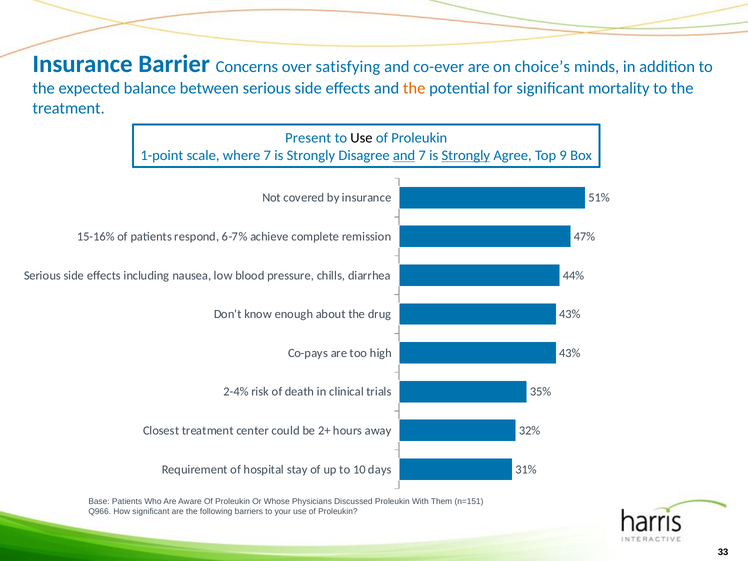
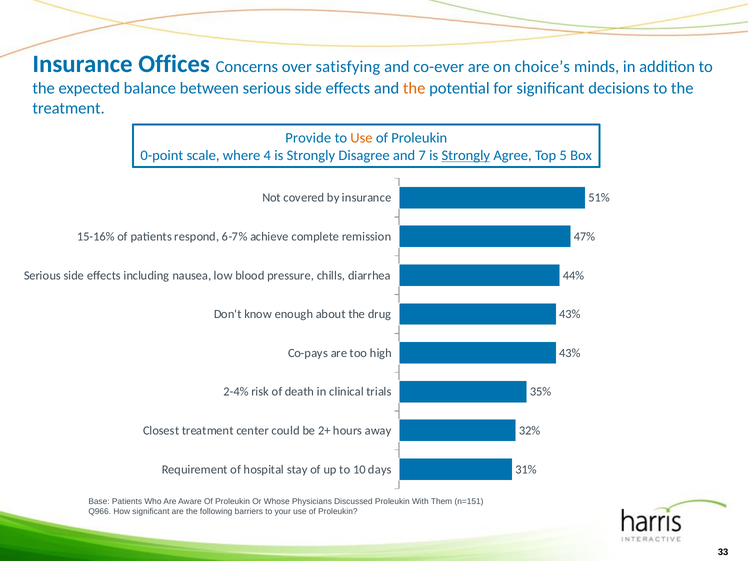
Barrier: Barrier -> Offices
mortality: mortality -> decisions
Present: Present -> Provide
Use at (361, 138) colour: black -> orange
1-point: 1-point -> 0-point
where 7: 7 -> 4
and at (404, 156) underline: present -> none
9: 9 -> 5
